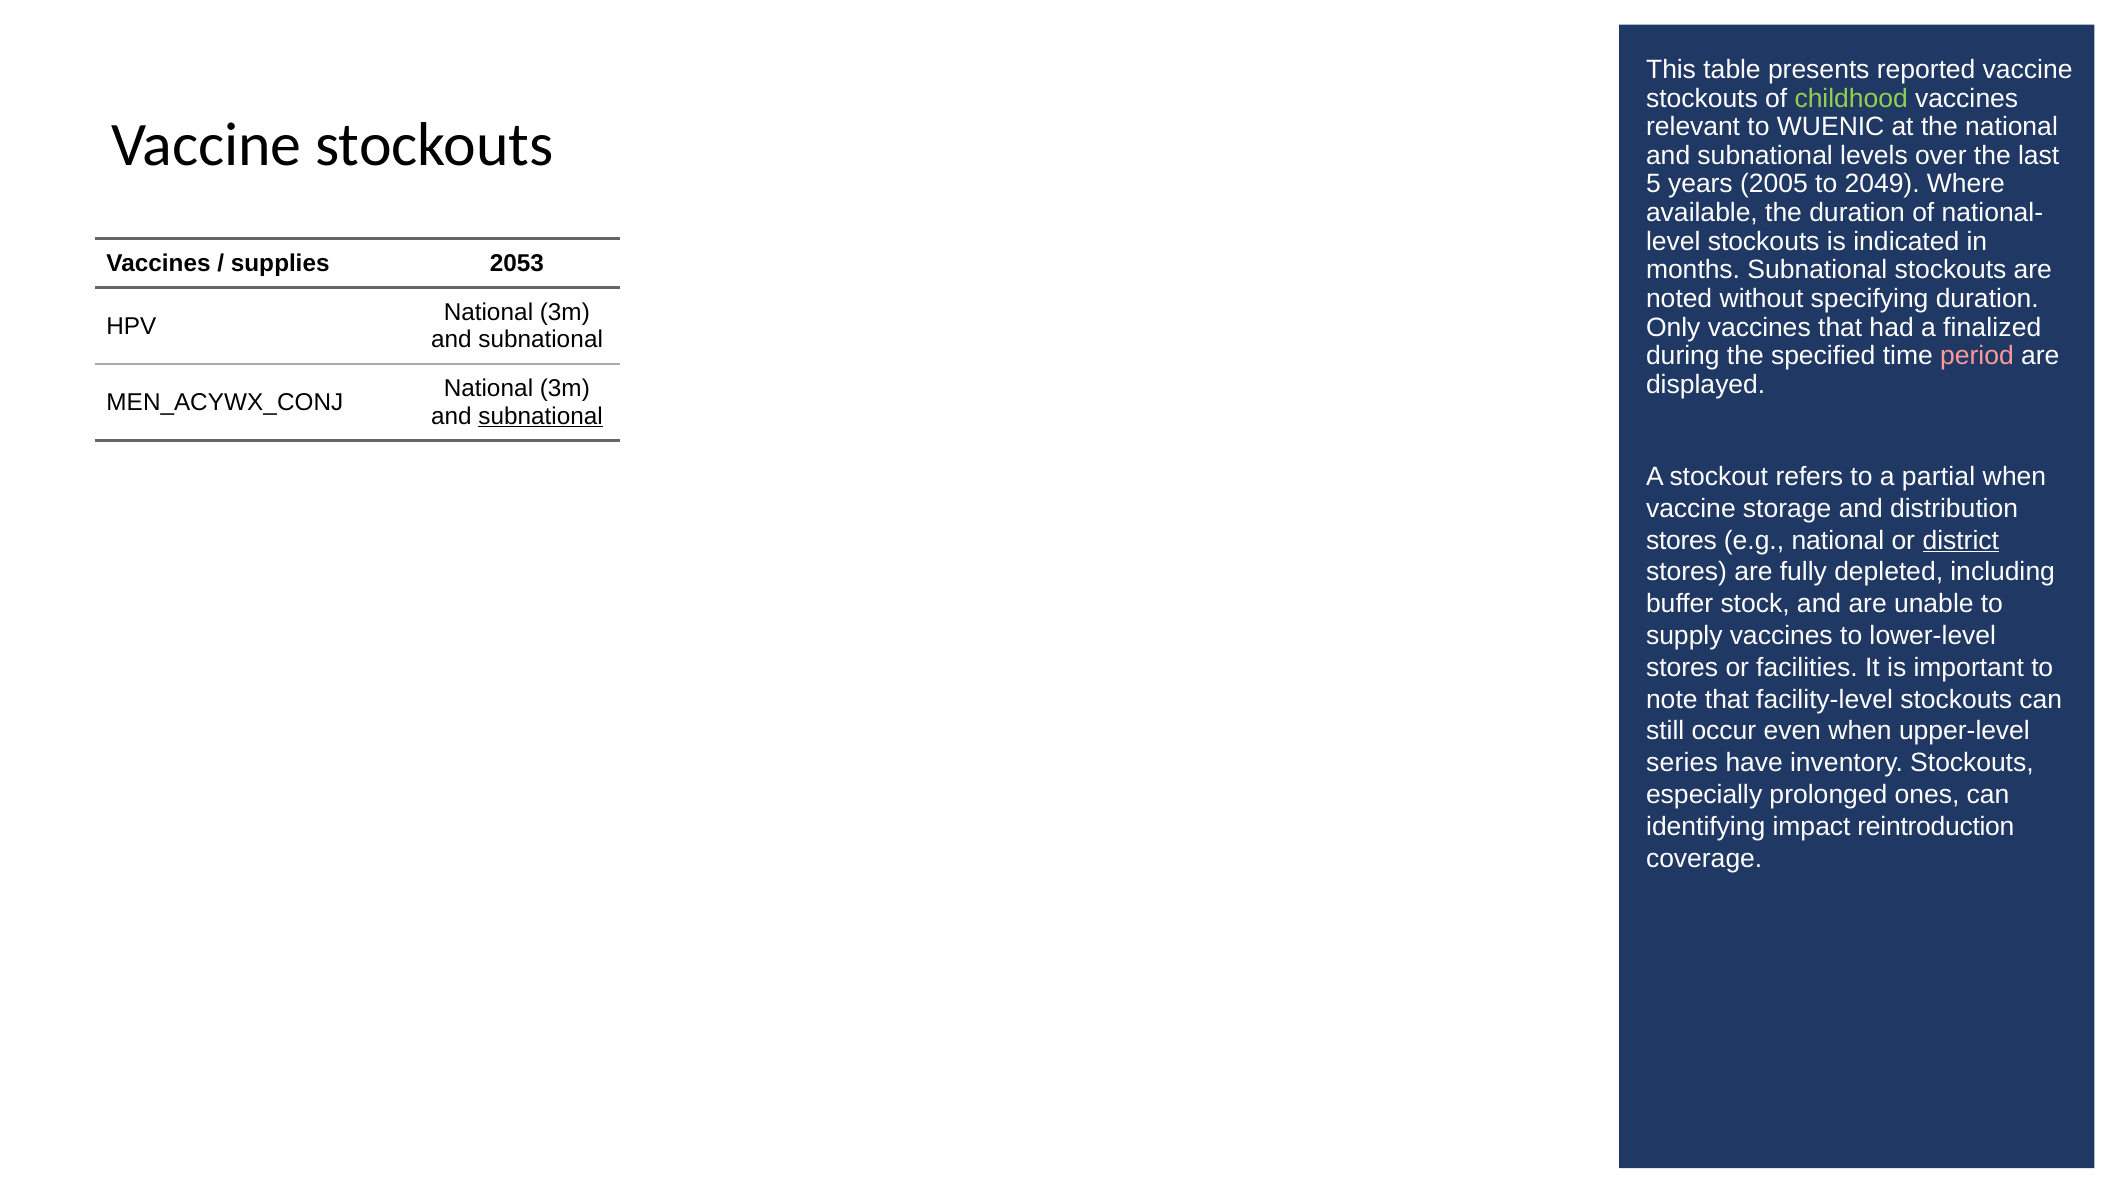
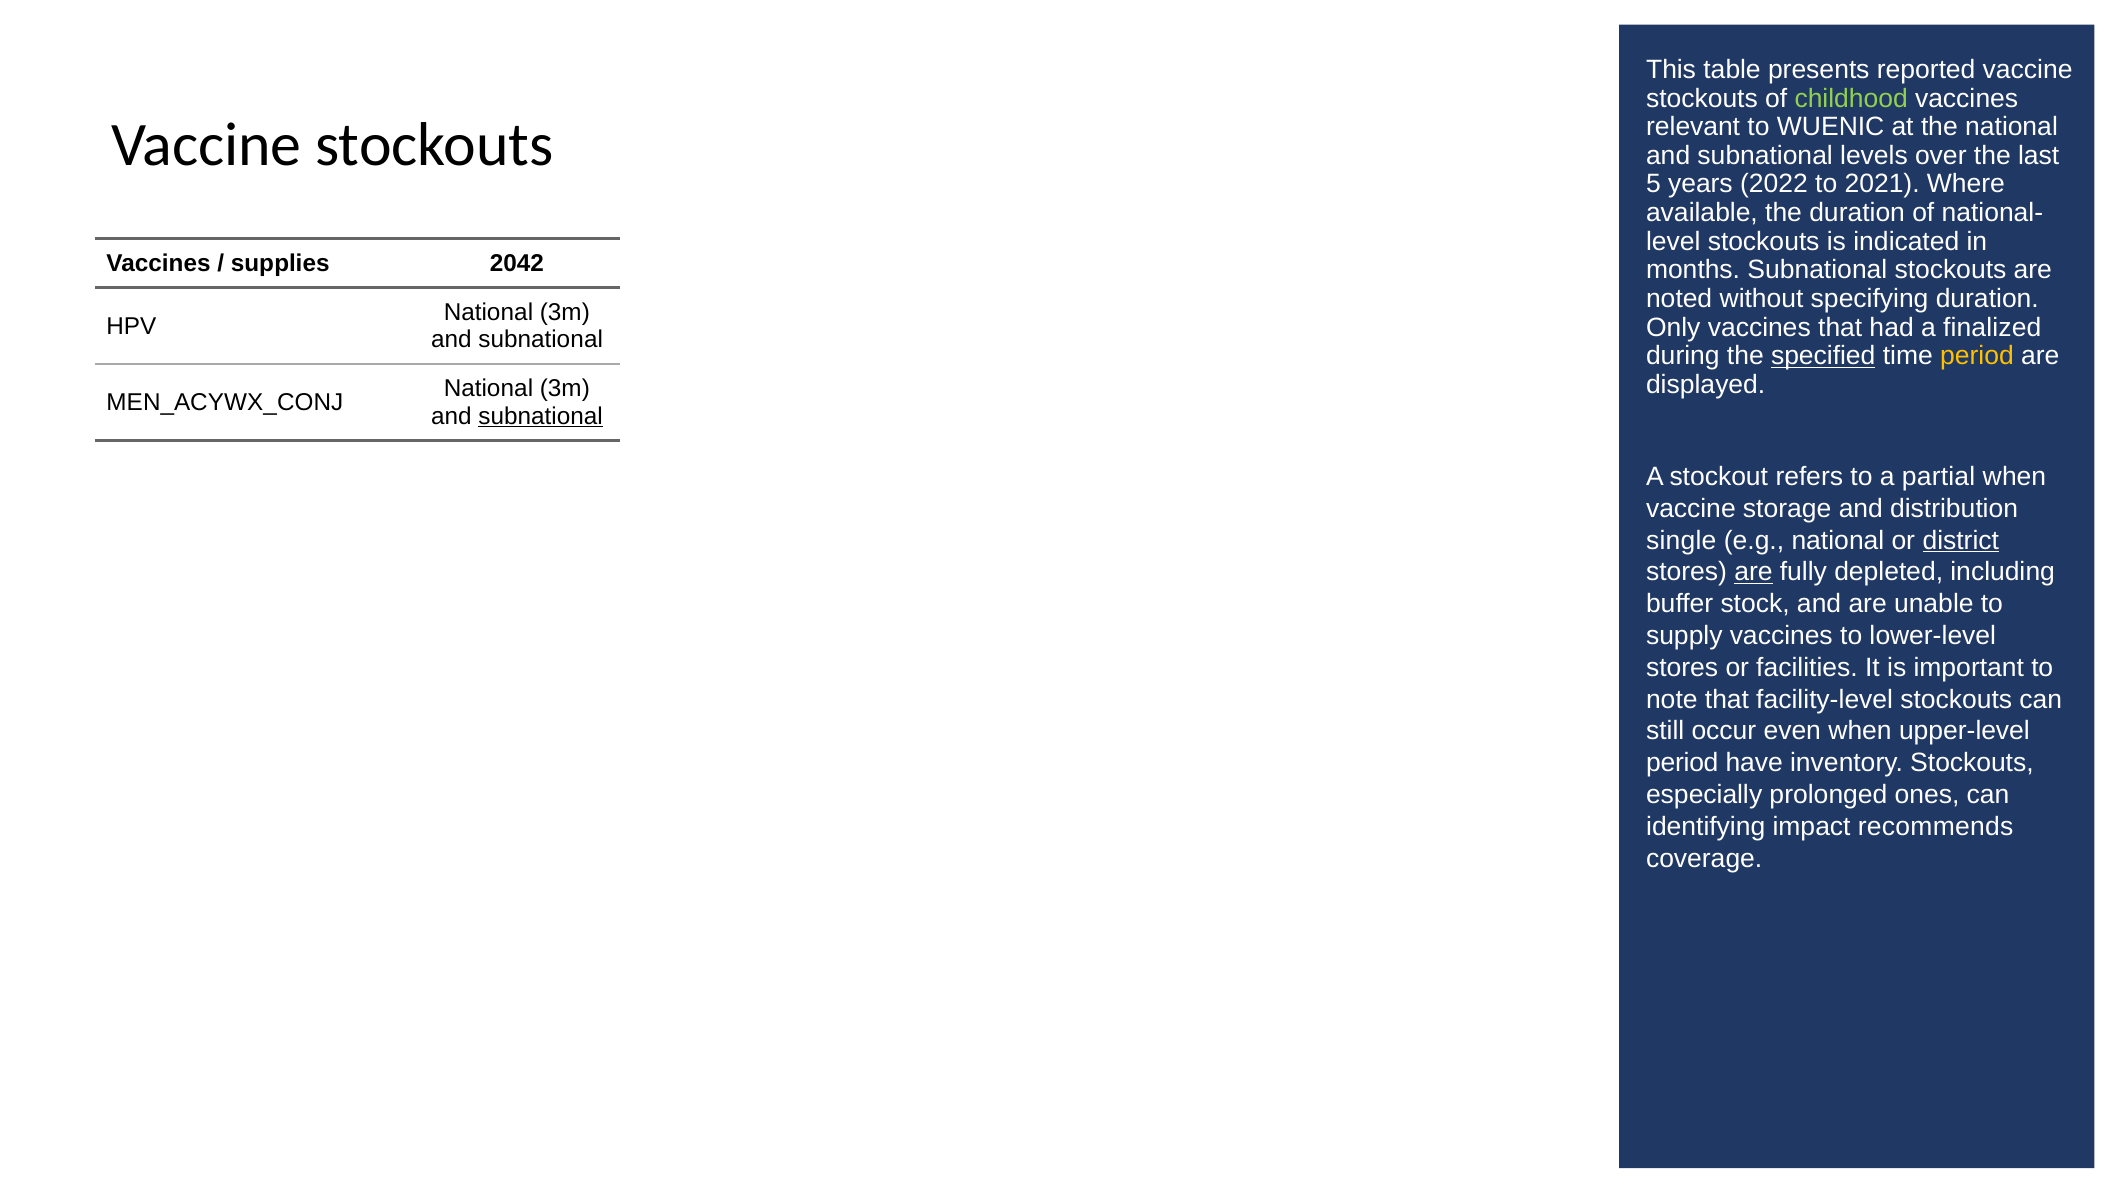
2005: 2005 -> 2022
2049: 2049 -> 2021
2053: 2053 -> 2042
specified underline: none -> present
period at (1977, 356) colour: pink -> yellow
stores at (1681, 540): stores -> single
are at (1753, 572) underline: none -> present
series at (1682, 763): series -> period
reintroduction: reintroduction -> recommends
